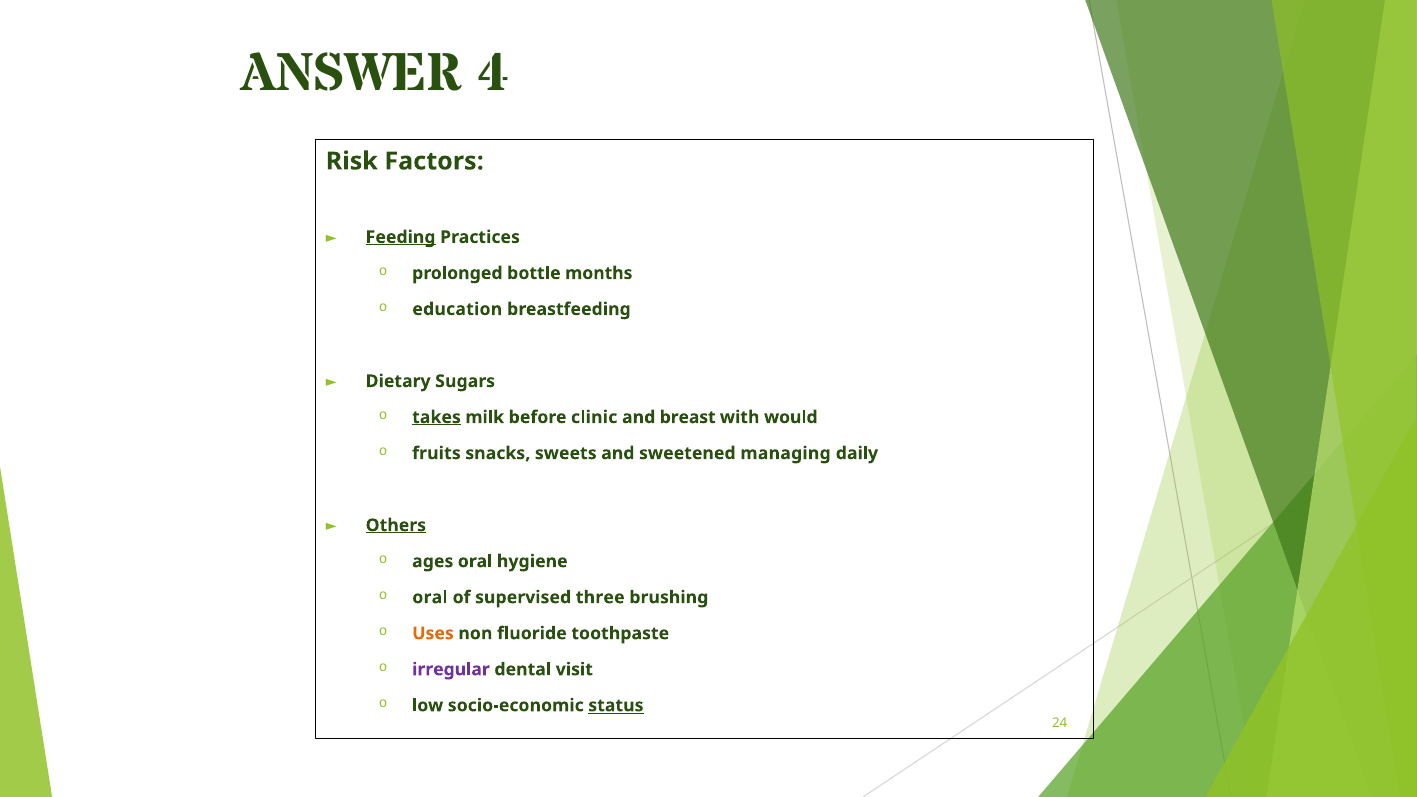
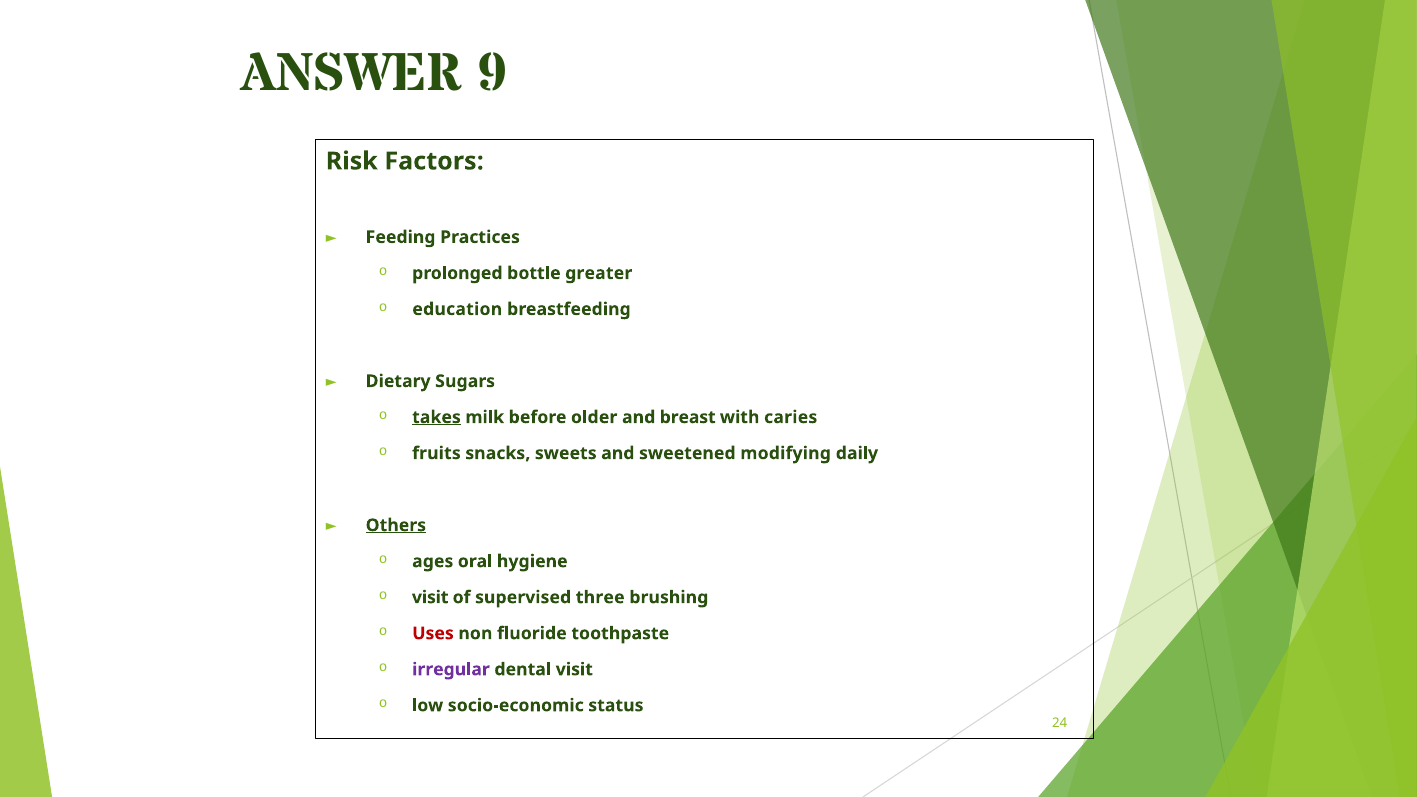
4: 4 -> 9
Feeding underline: present -> none
months: months -> greater
clinic: clinic -> older
would: would -> caries
managing: managing -> modifying
oral at (430, 597): oral -> visit
Uses colour: orange -> red
status underline: present -> none
